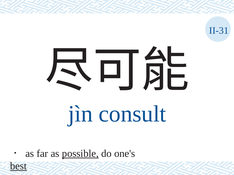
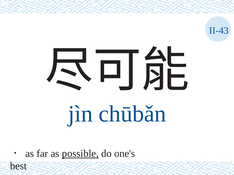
II-31: II-31 -> II-43
consult: consult -> chūbǎn
best underline: present -> none
